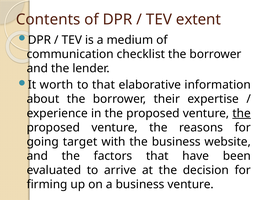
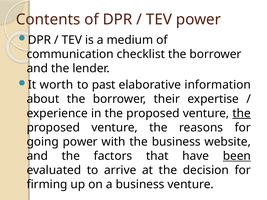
TEV extent: extent -> power
to that: that -> past
going target: target -> power
been underline: none -> present
